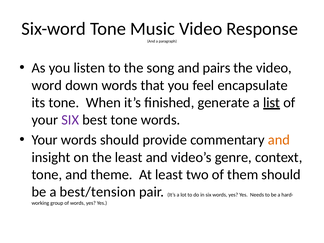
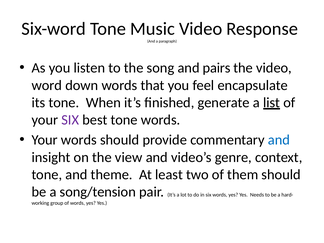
and at (279, 140) colour: orange -> blue
the least: least -> view
best/tension: best/tension -> song/tension
